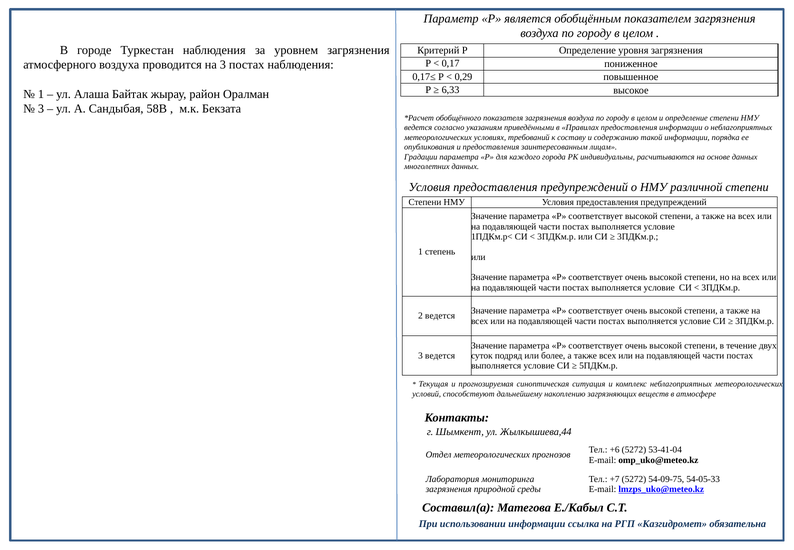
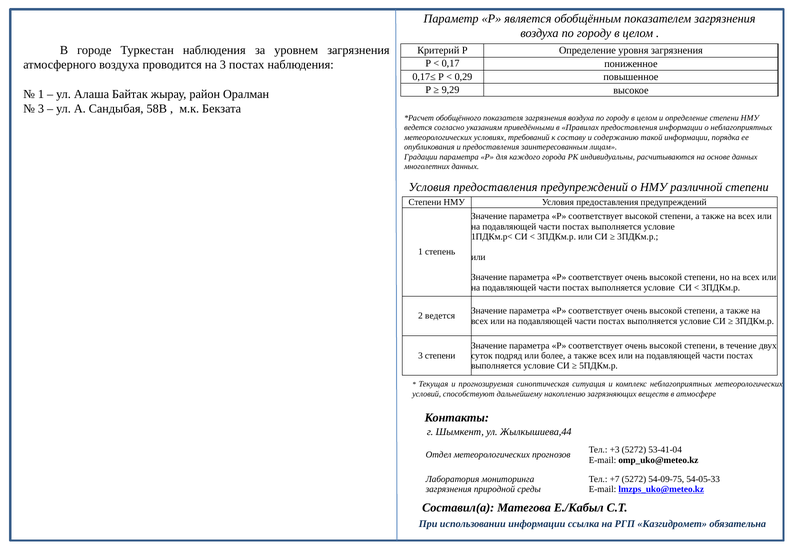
6,33: 6,33 -> 9,29
3 ведется: ведется -> степени
+6: +6 -> +3
